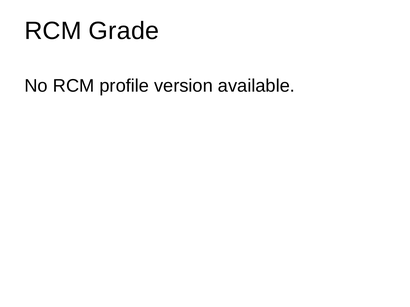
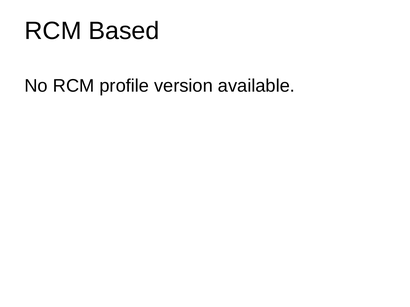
Grade: Grade -> Based
